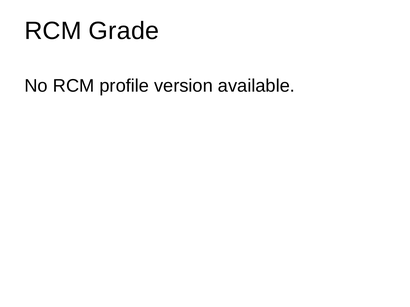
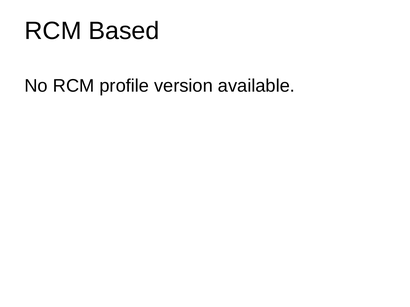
Grade: Grade -> Based
